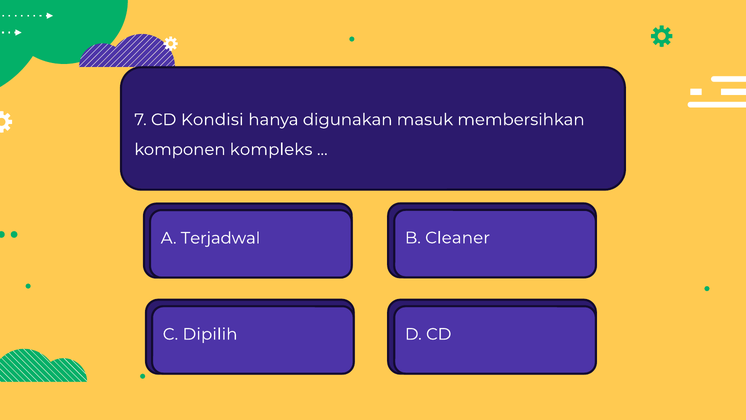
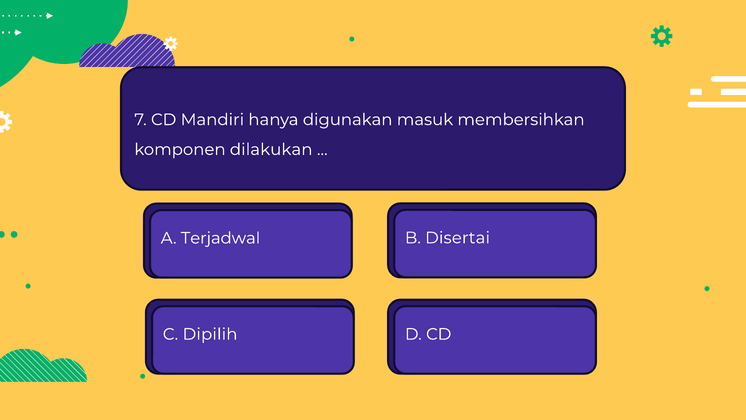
Kondisi: Kondisi -> Mandiri
kompleks: kompleks -> dilakukan
Cleaner: Cleaner -> Disertai
